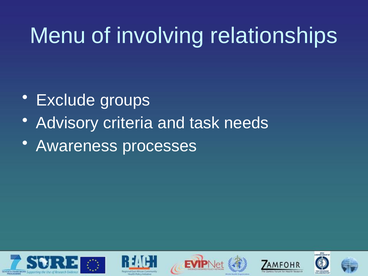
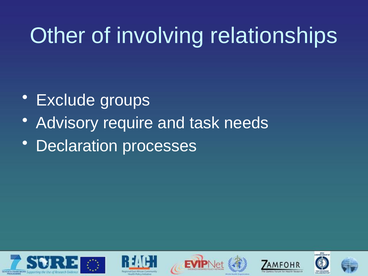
Menu: Menu -> Other
criteria: criteria -> require
Awareness: Awareness -> Declaration
